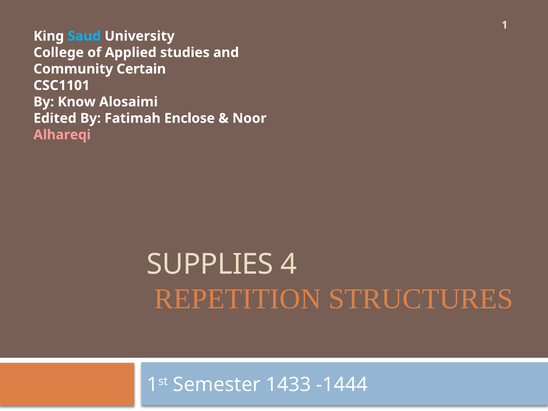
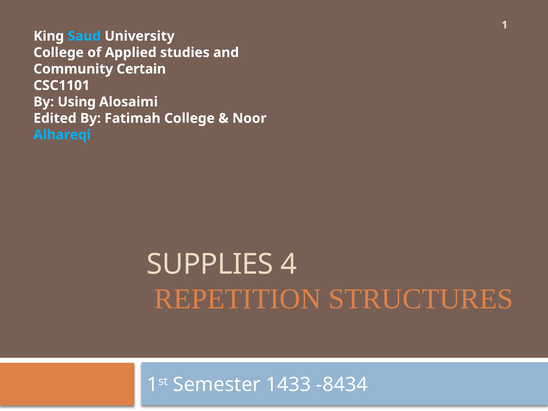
Know: Know -> Using
Fatimah Enclose: Enclose -> College
Alhareqi colour: pink -> light blue
-1444: -1444 -> -8434
